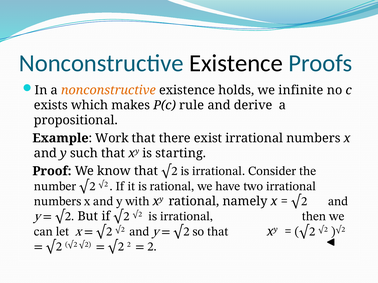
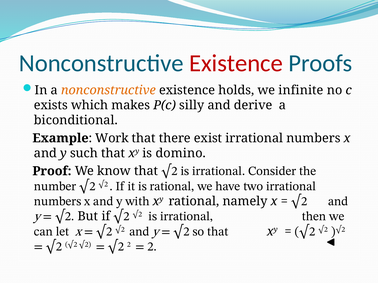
Existence at (236, 63) colour: black -> red
rule: rule -> silly
propositional: propositional -> biconditional
starting: starting -> domino
